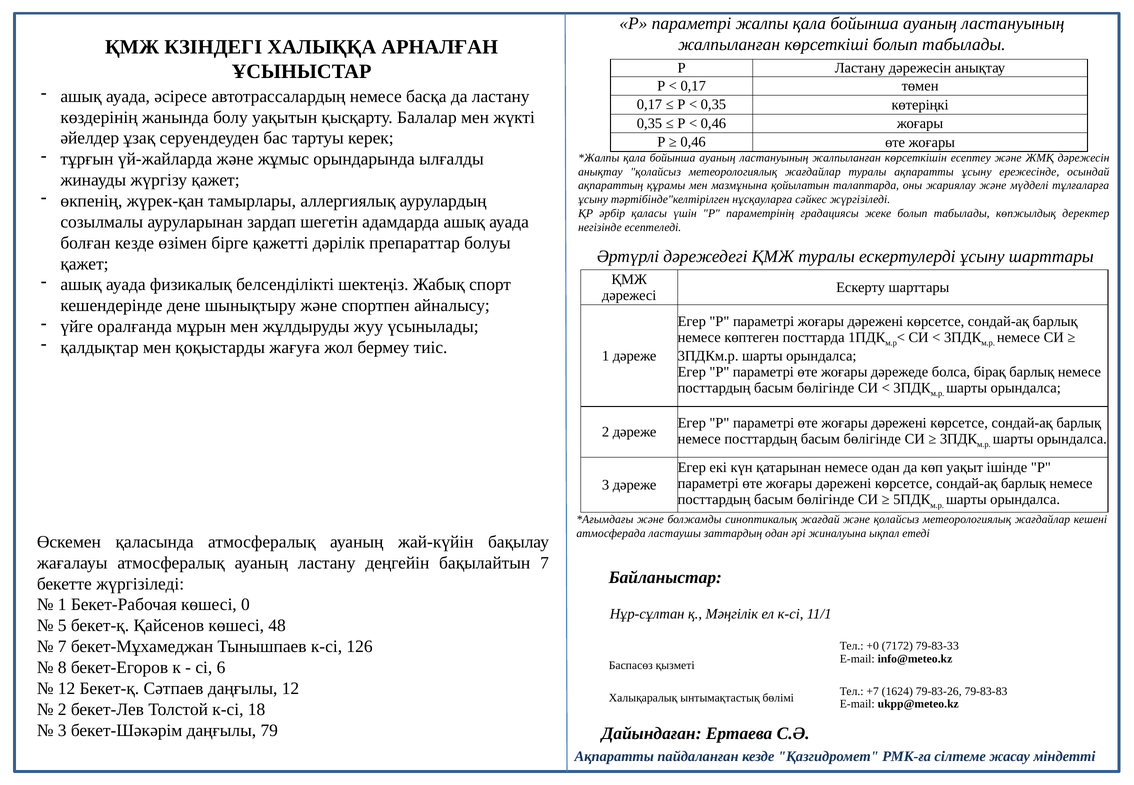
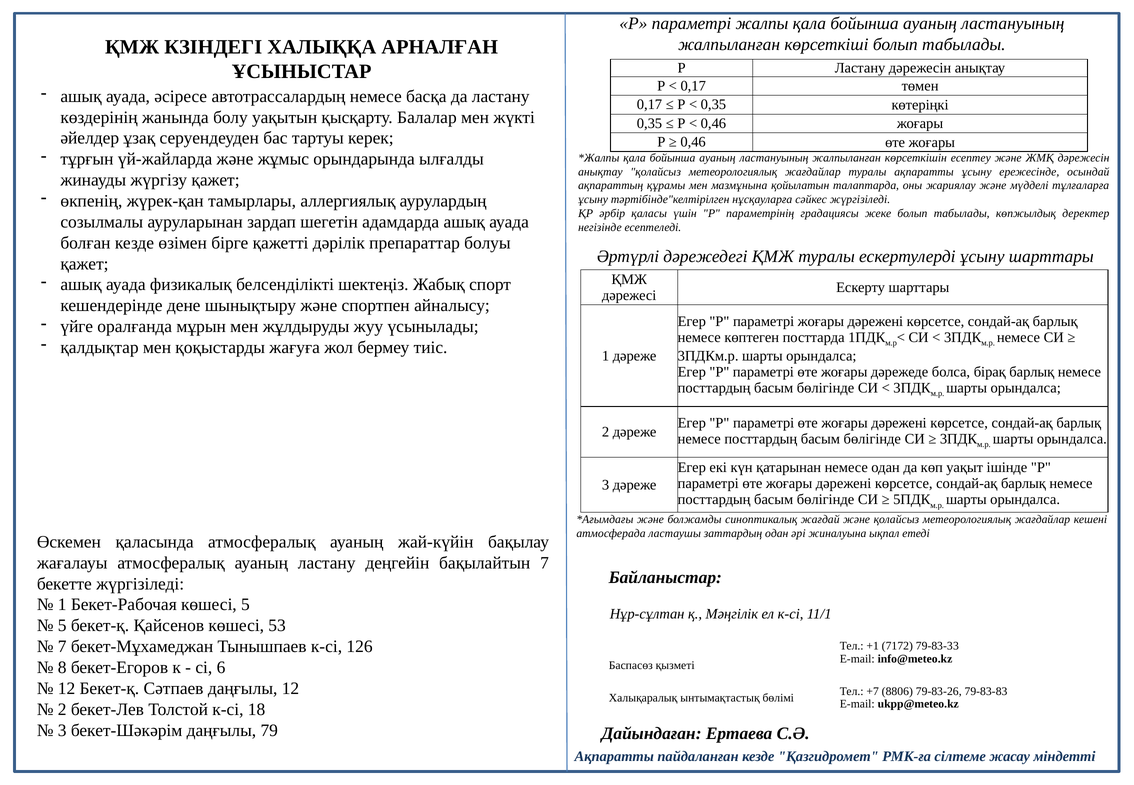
көшесі 0: 0 -> 5
48: 48 -> 53
+0: +0 -> +1
1624: 1624 -> 8806
